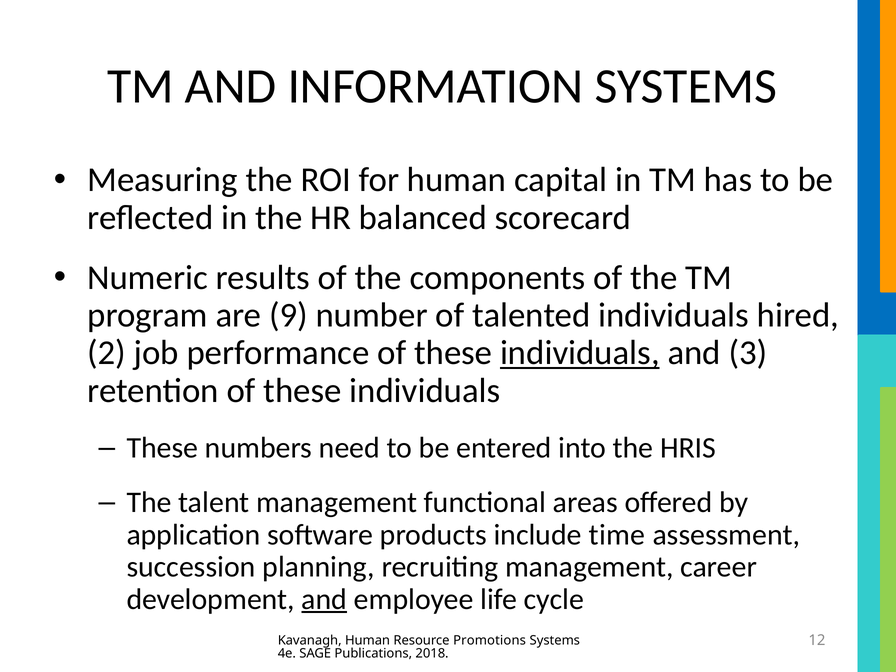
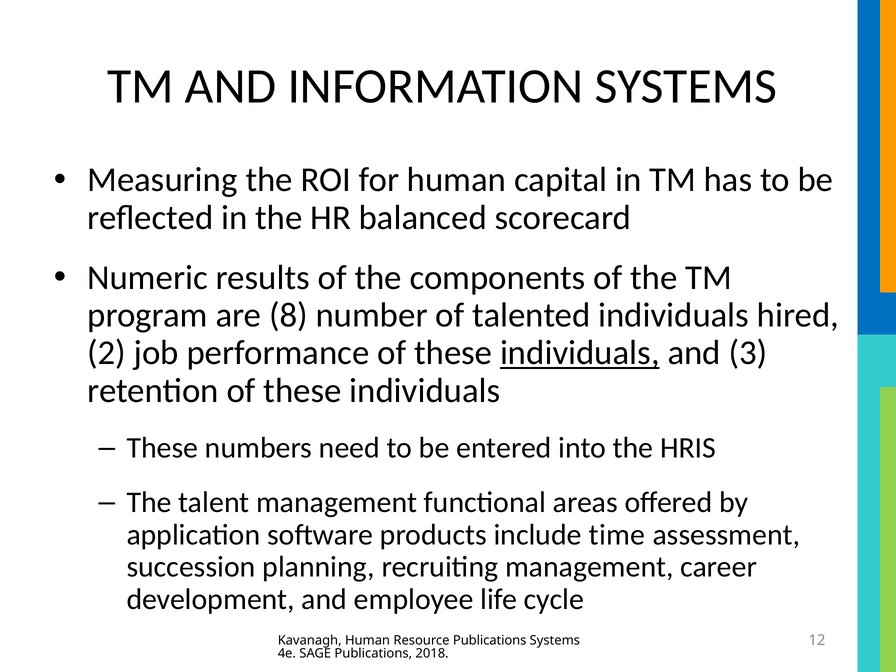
9: 9 -> 8
and at (324, 599) underline: present -> none
Resource Promotions: Promotions -> Publications
